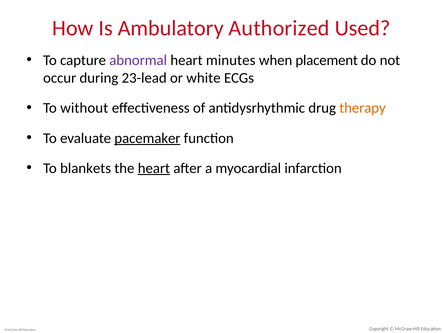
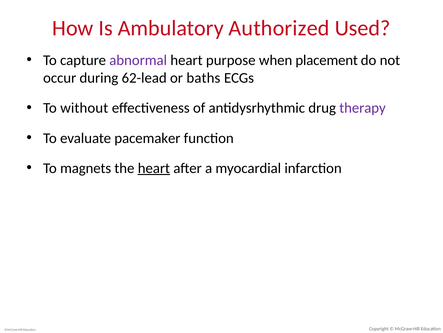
minutes: minutes -> purpose
23-lead: 23-lead -> 62-lead
white: white -> baths
therapy colour: orange -> purple
pacemaker underline: present -> none
blankets: blankets -> magnets
